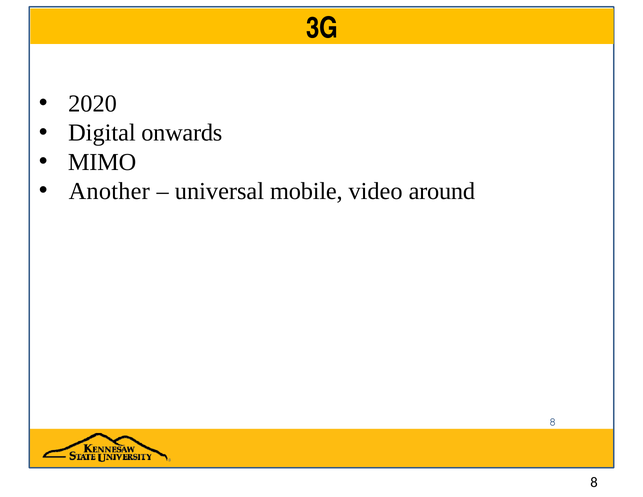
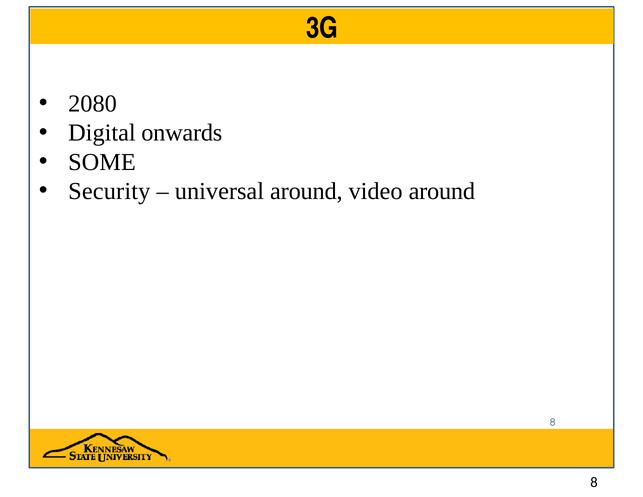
2020: 2020 -> 2080
MIMO: MIMO -> SOME
Another: Another -> Security
universal mobile: mobile -> around
